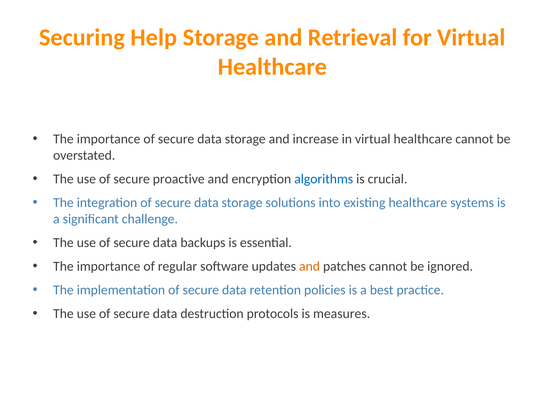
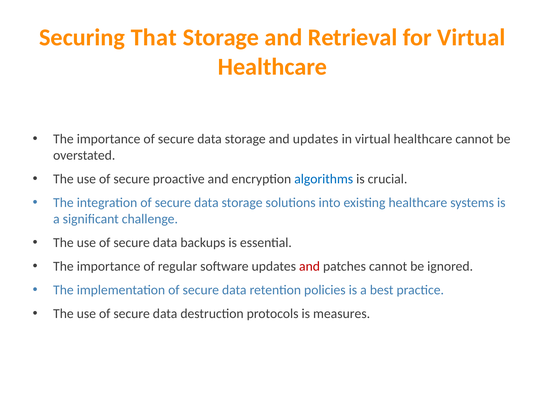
Help: Help -> That
and increase: increase -> updates
and at (309, 266) colour: orange -> red
